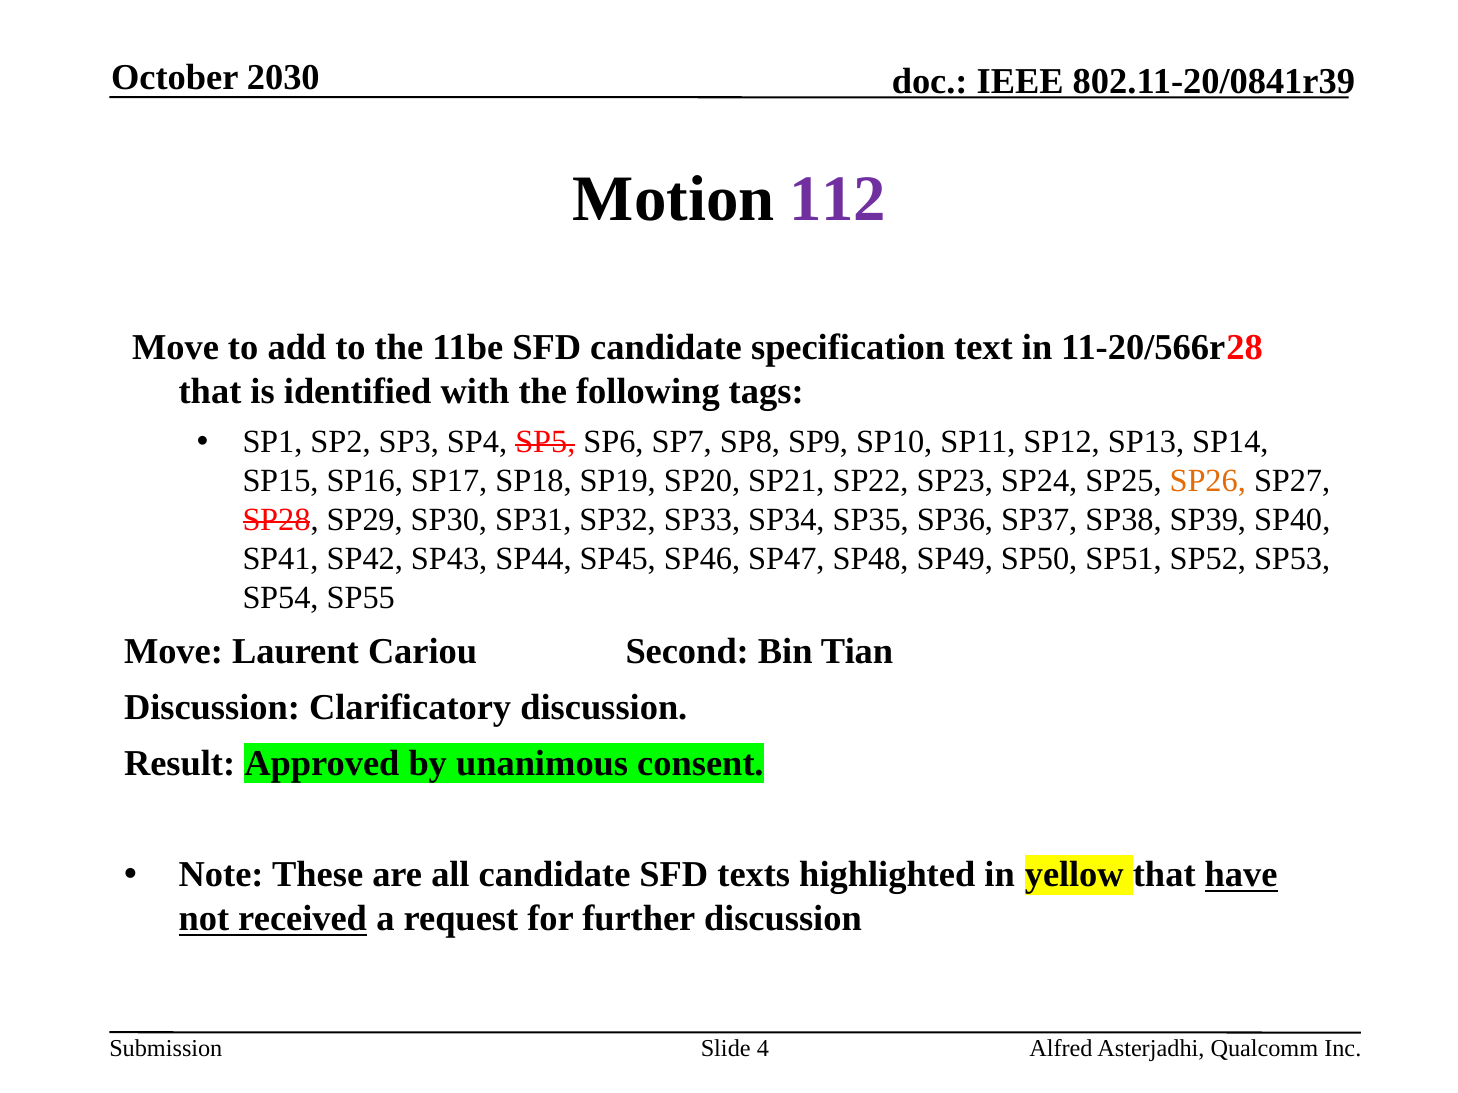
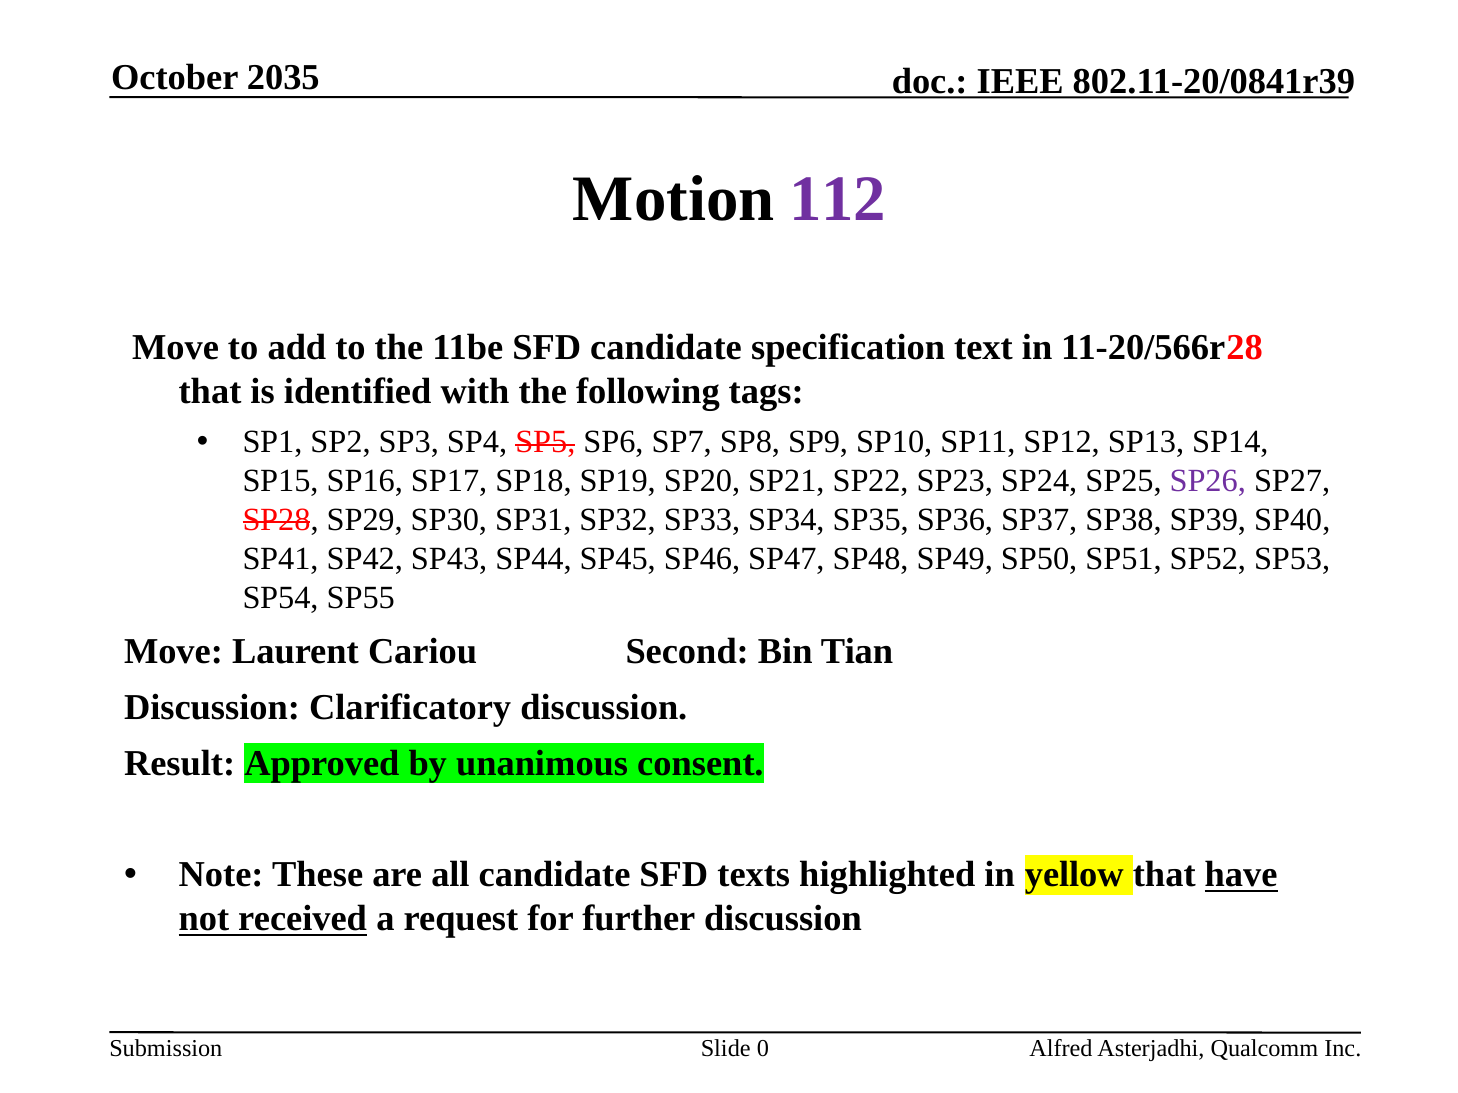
2030: 2030 -> 2035
SP26 colour: orange -> purple
4: 4 -> 0
